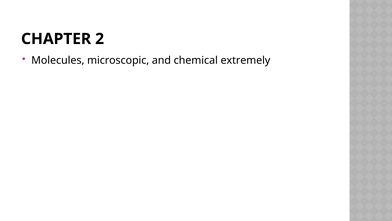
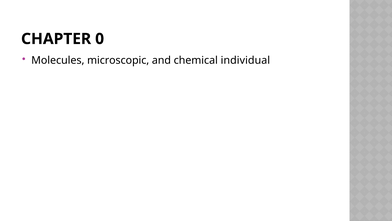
2: 2 -> 0
extremely: extremely -> individual
